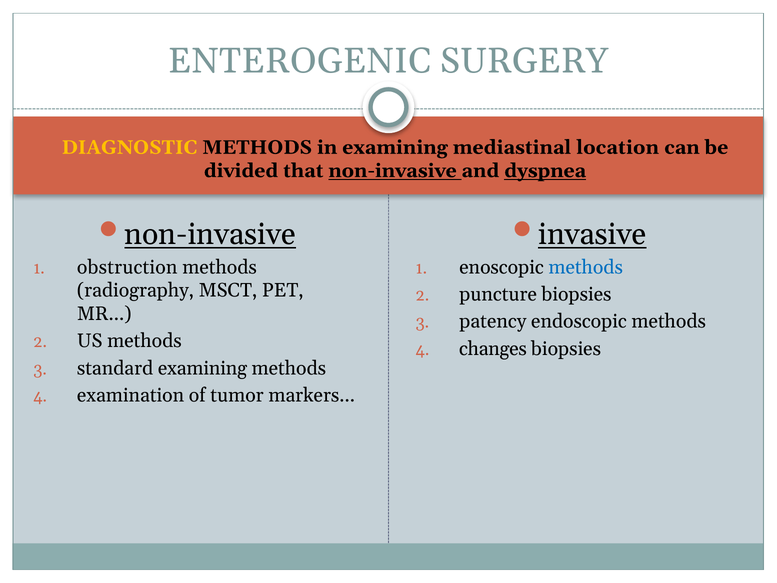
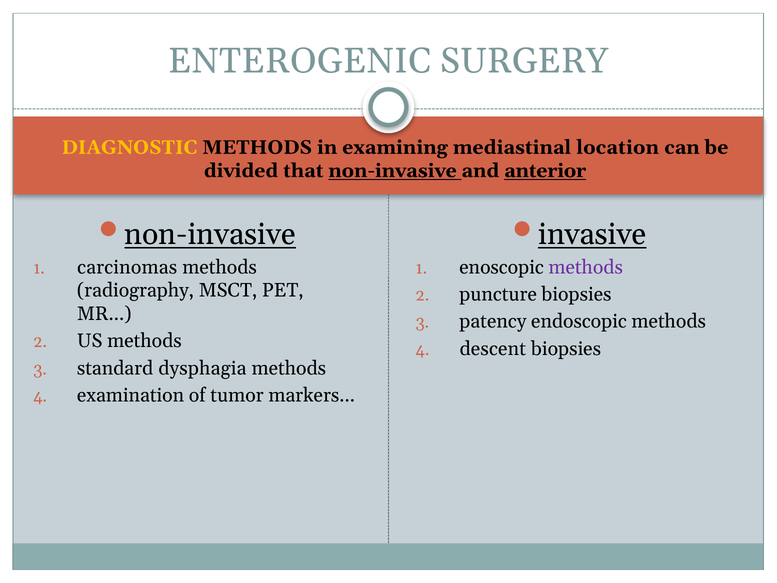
dyspnea: dyspnea -> anterior
obstruction: obstruction -> carcinomas
methods at (586, 267) colour: blue -> purple
changes: changes -> descent
standard examining: examining -> dysphagia
